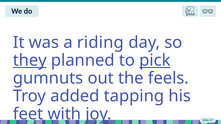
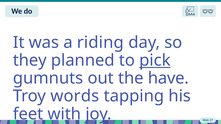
they underline: present -> none
feels: feels -> have
added: added -> words
